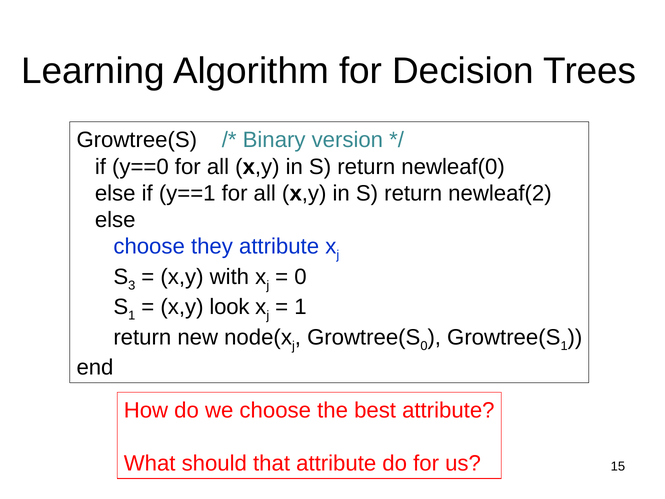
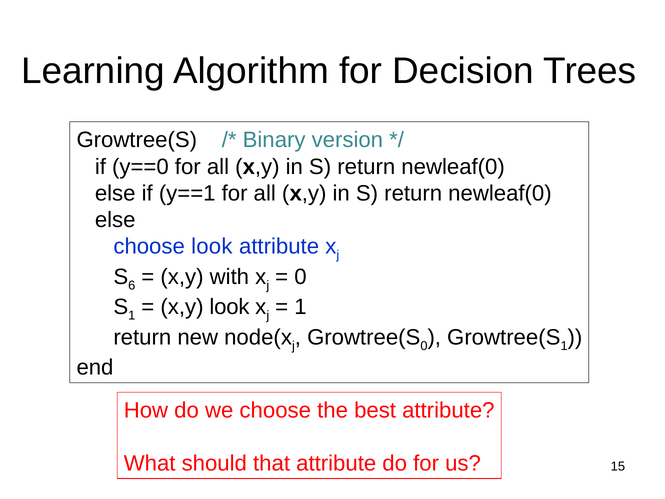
newleaf(2 at (500, 193): newleaf(2 -> newleaf(0
choose they: they -> look
3: 3 -> 6
